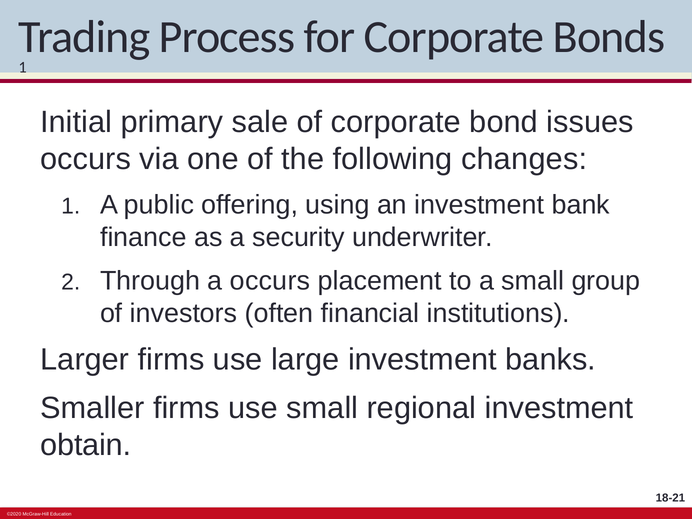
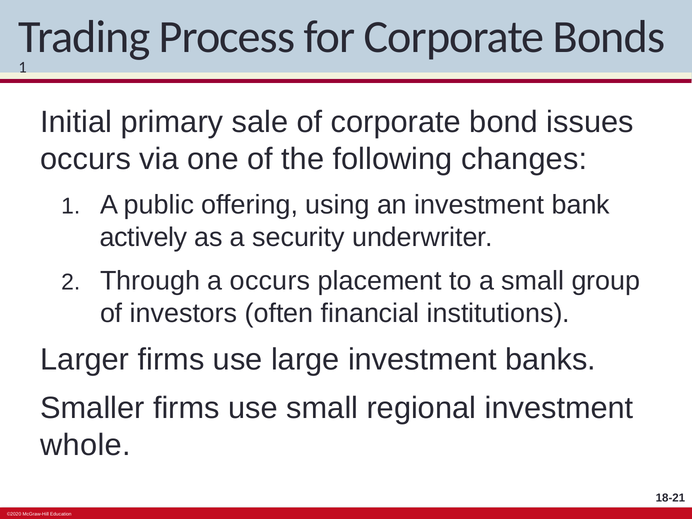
finance: finance -> actively
obtain: obtain -> whole
